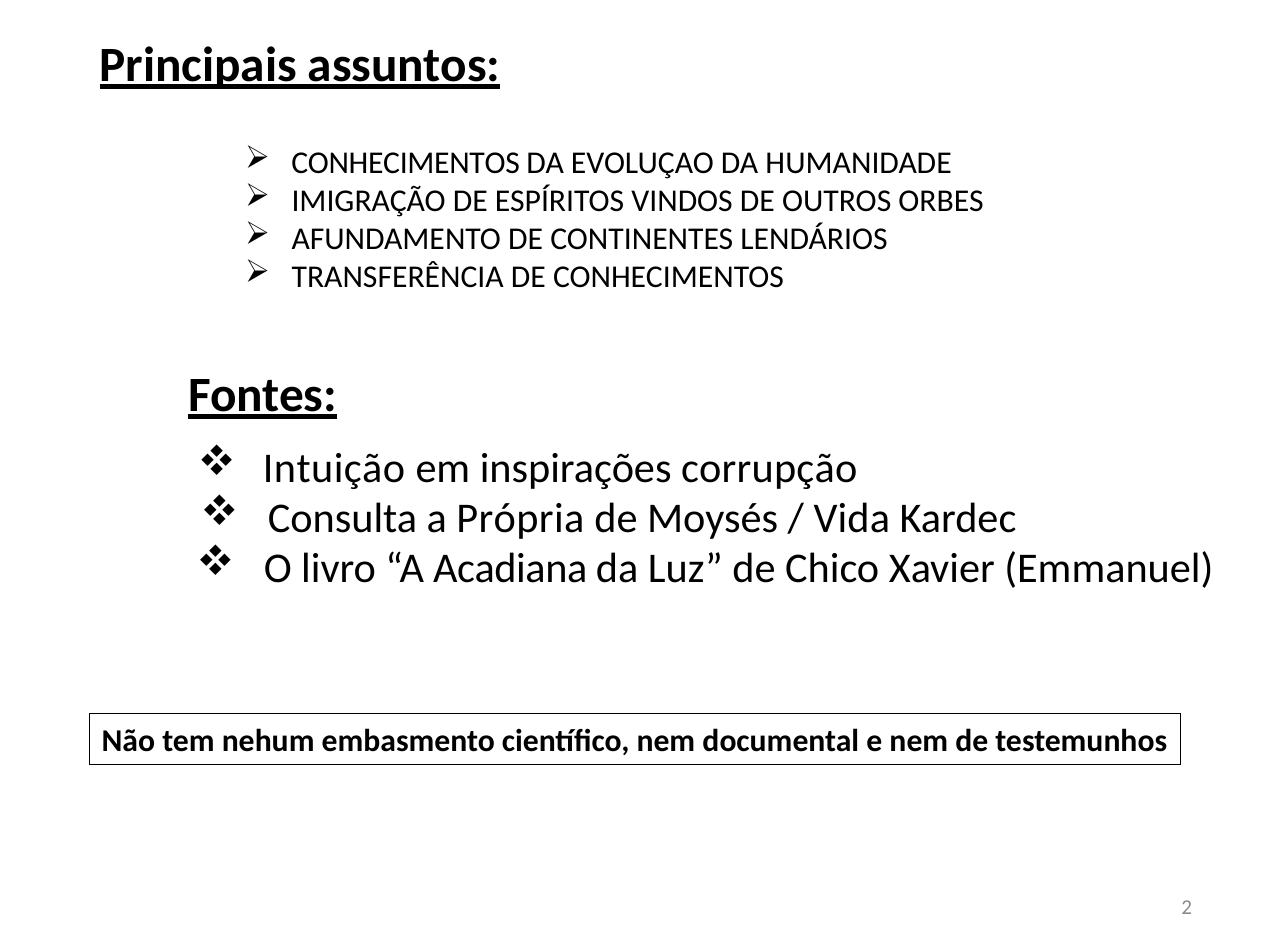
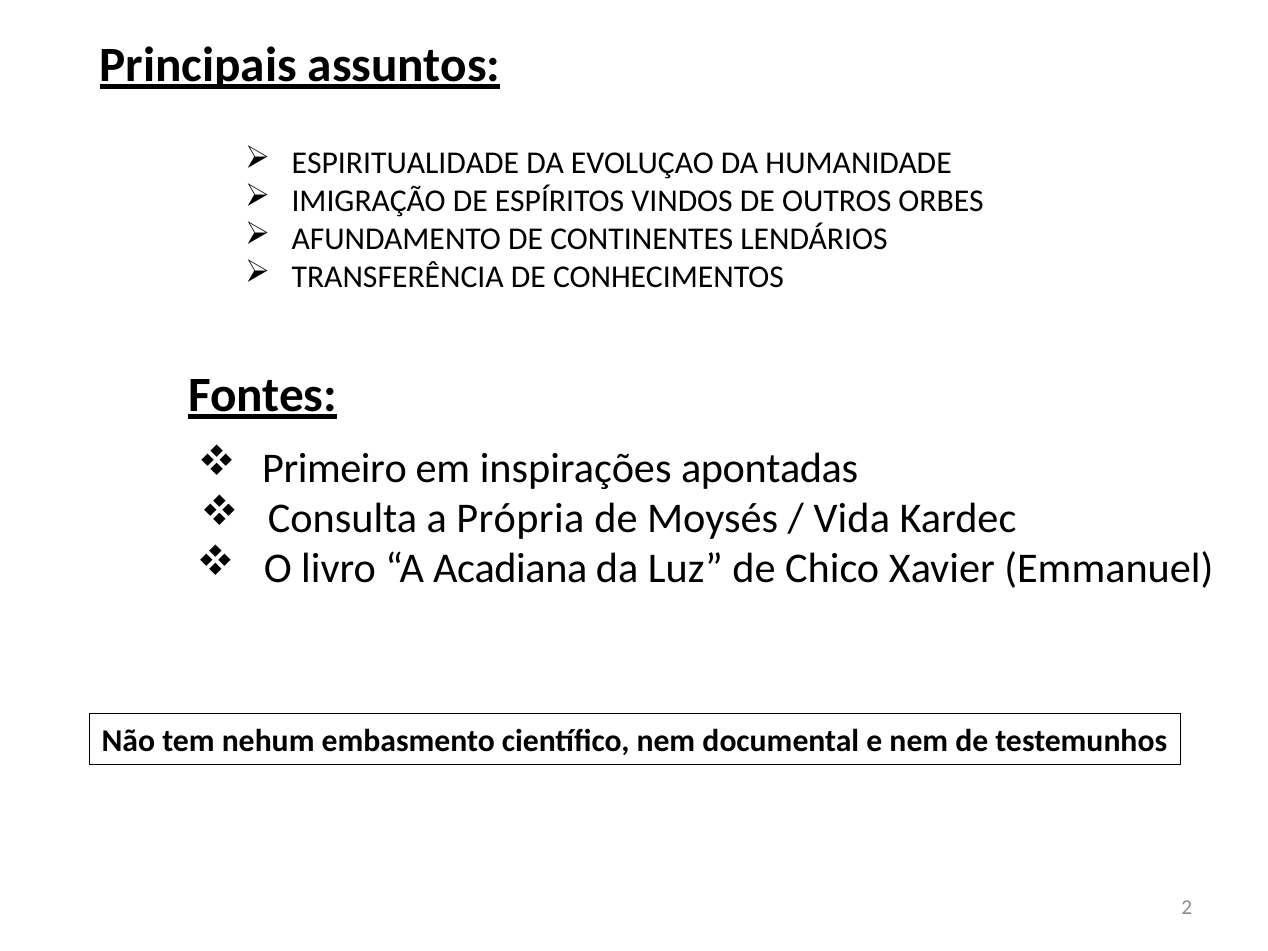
CONHECIMENTOS at (406, 163): CONHECIMENTOS -> ESPIRITUALIDADE
Intuição: Intuição -> Primeiro
corrupção: corrupção -> apontadas
